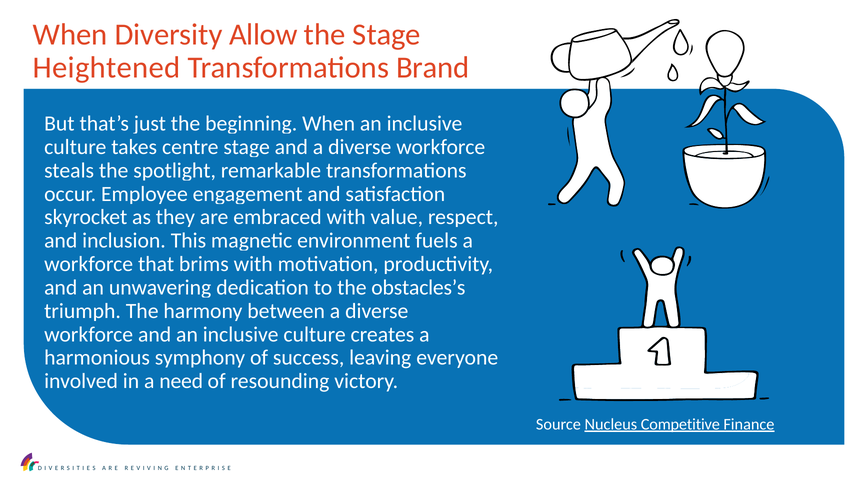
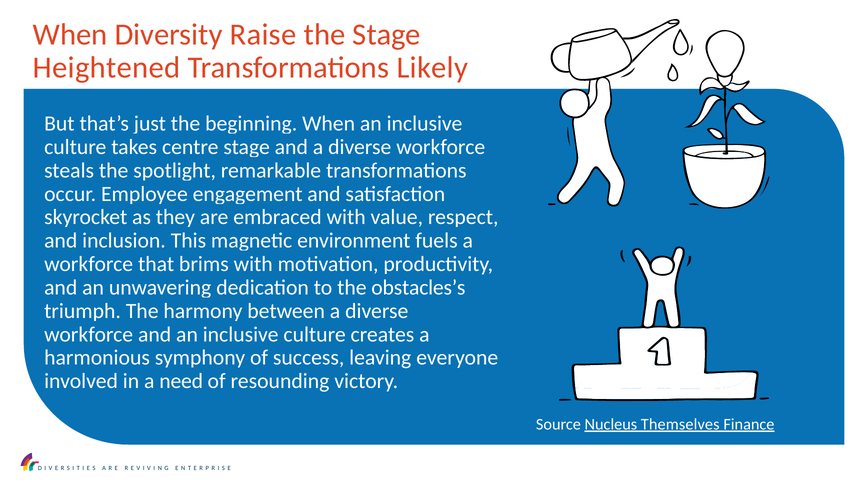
Allow: Allow -> Raise
Brand: Brand -> Likely
Competitive: Competitive -> Themselves
